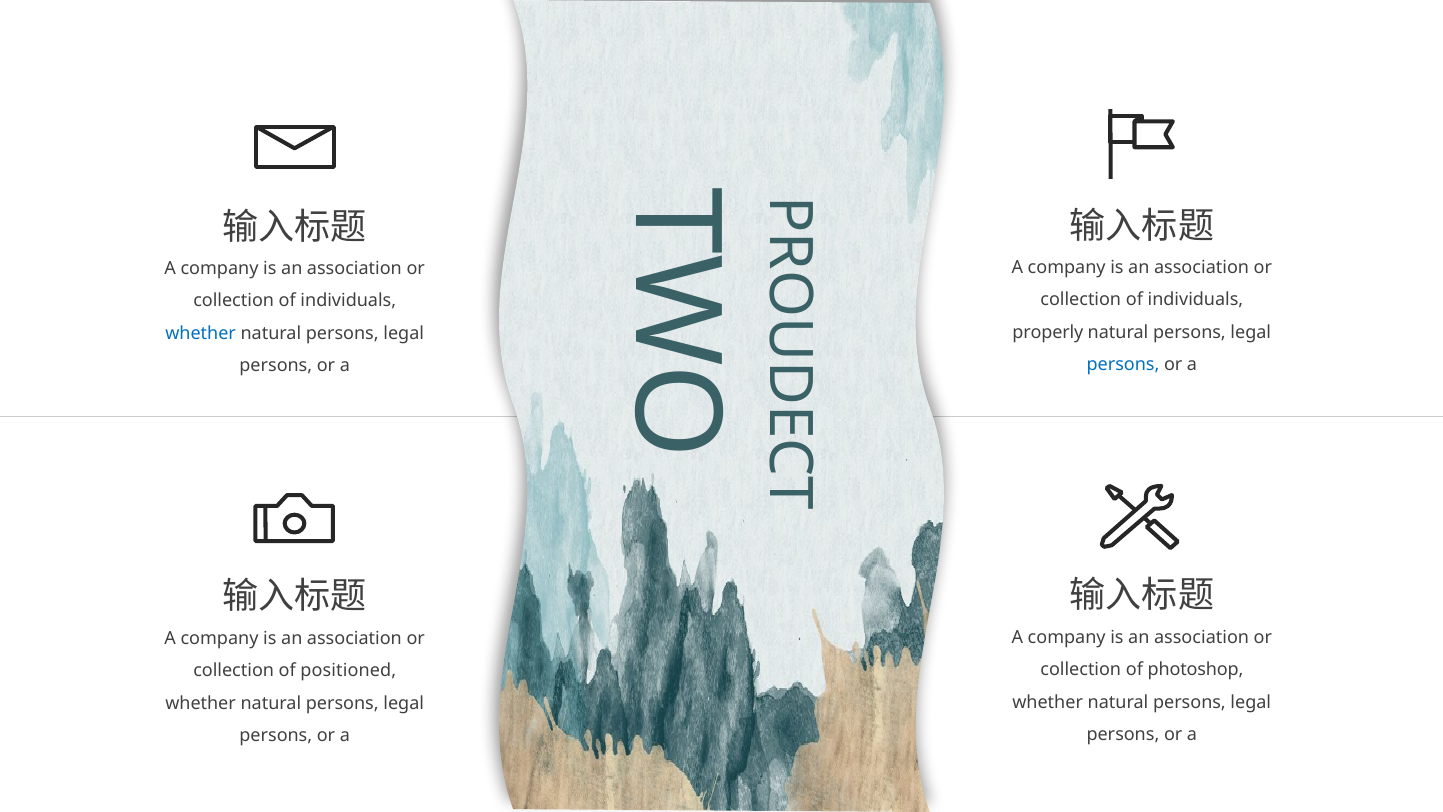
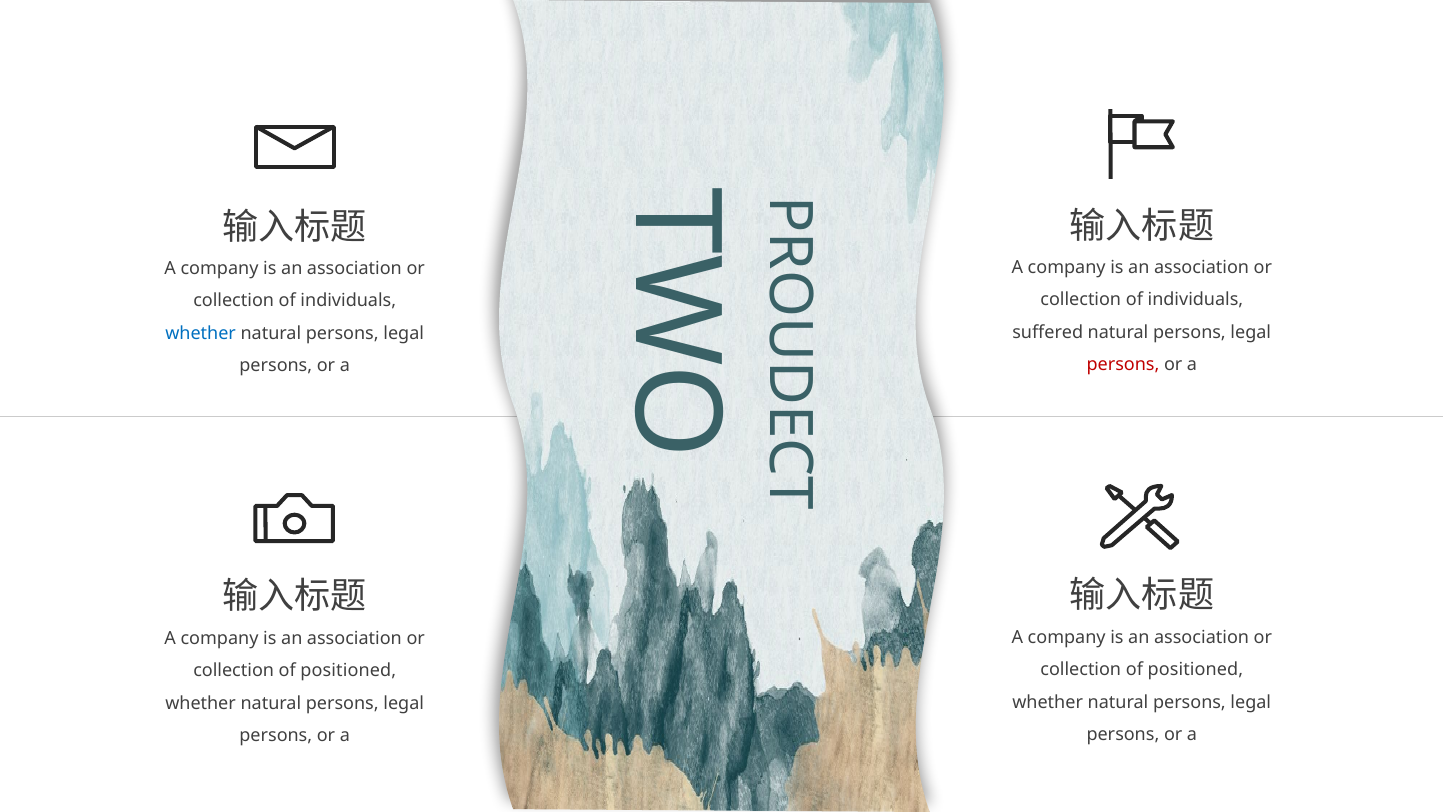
properly: properly -> suffered
persons at (1123, 365) colour: blue -> red
photoshop at (1196, 669): photoshop -> positioned
